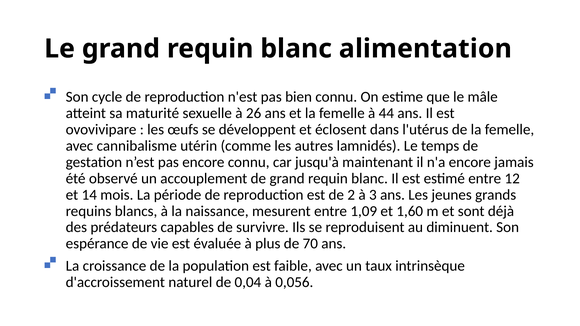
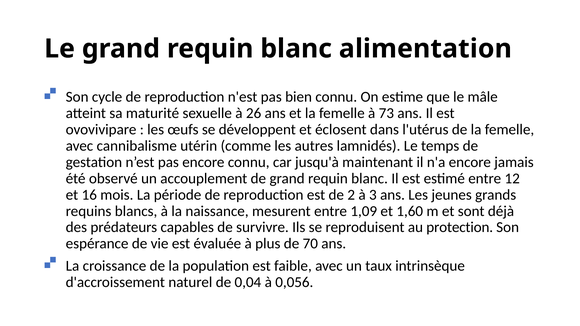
44: 44 -> 73
14: 14 -> 16
diminuent: diminuent -> protection
